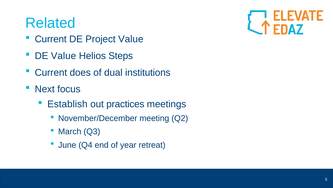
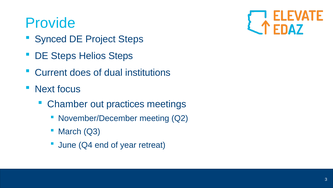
Related: Related -> Provide
Current at (51, 39): Current -> Synced
Project Value: Value -> Steps
DE Value: Value -> Steps
Establish: Establish -> Chamber
